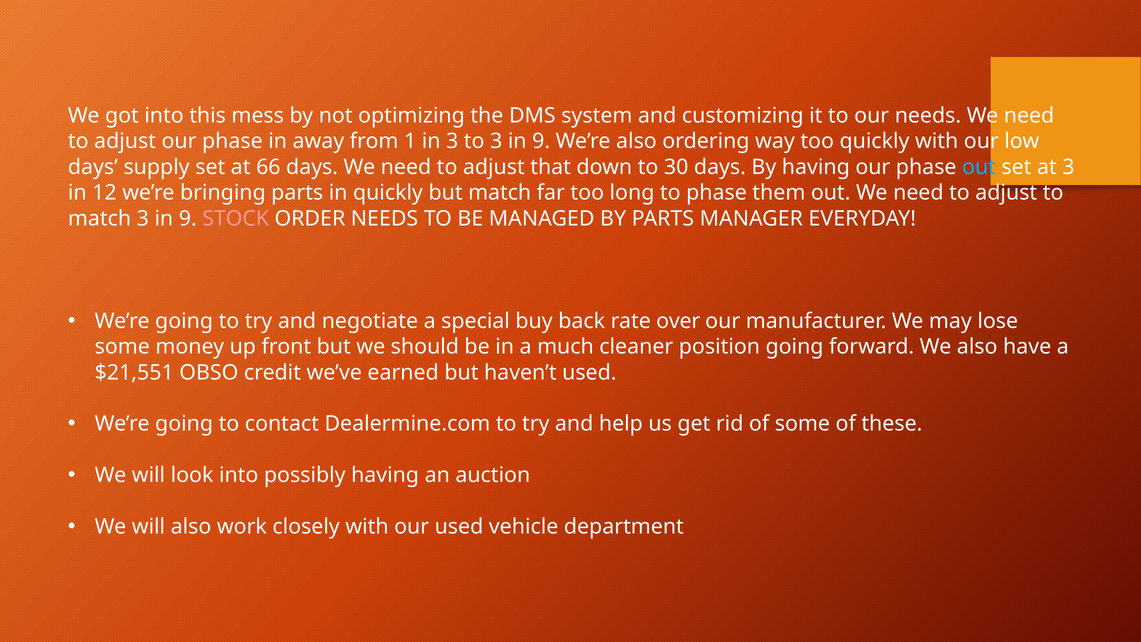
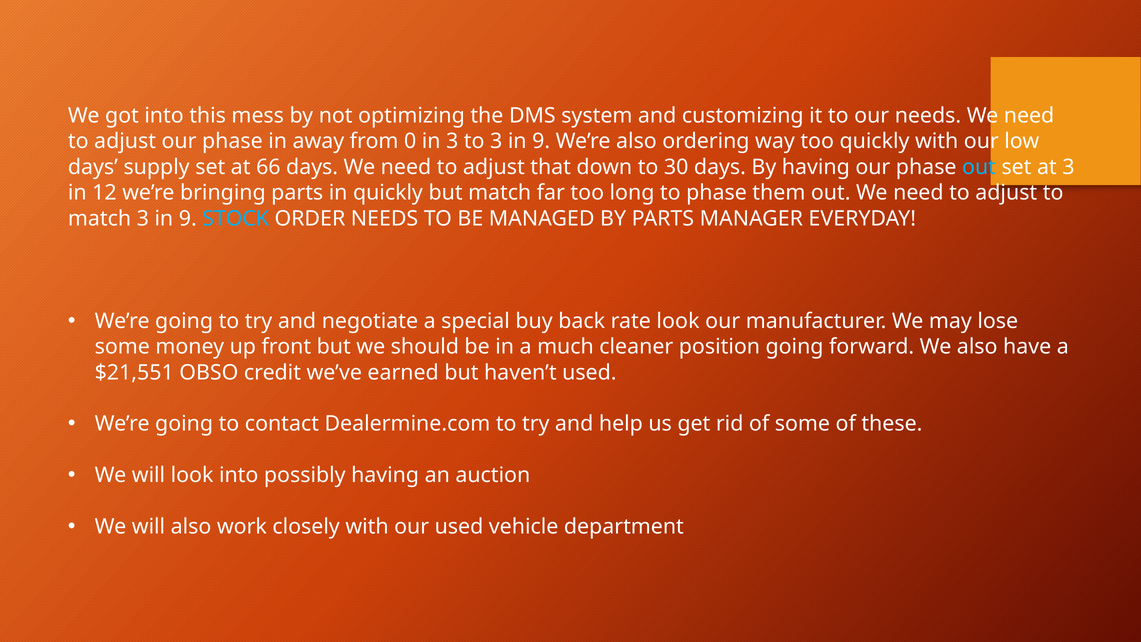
1: 1 -> 0
STOCK colour: pink -> light blue
rate over: over -> look
